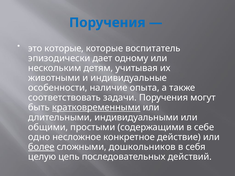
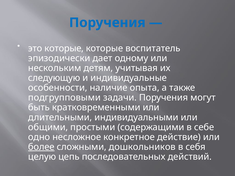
животными: животными -> следующую
соответствовать: соответствовать -> подгрупповыми
кратковременными underline: present -> none
